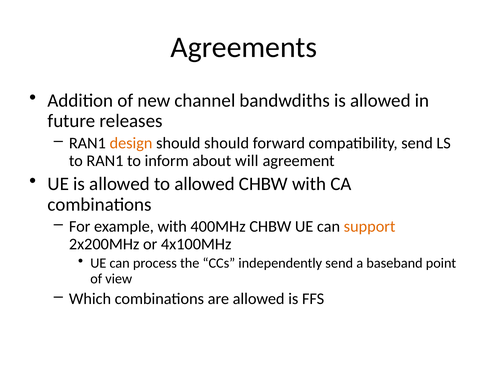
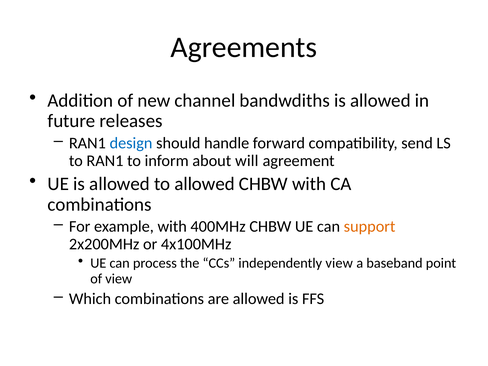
design colour: orange -> blue
should should: should -> handle
independently send: send -> view
